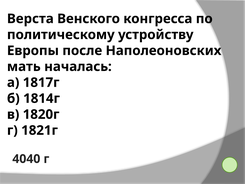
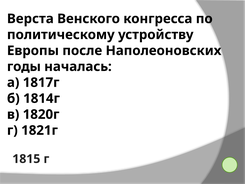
мать: мать -> годы
4040: 4040 -> 1815
